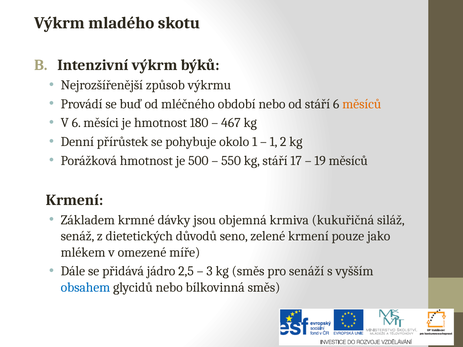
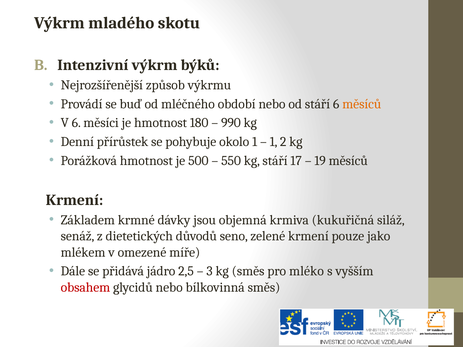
467: 467 -> 990
senáží: senáží -> mléko
obsahem colour: blue -> red
